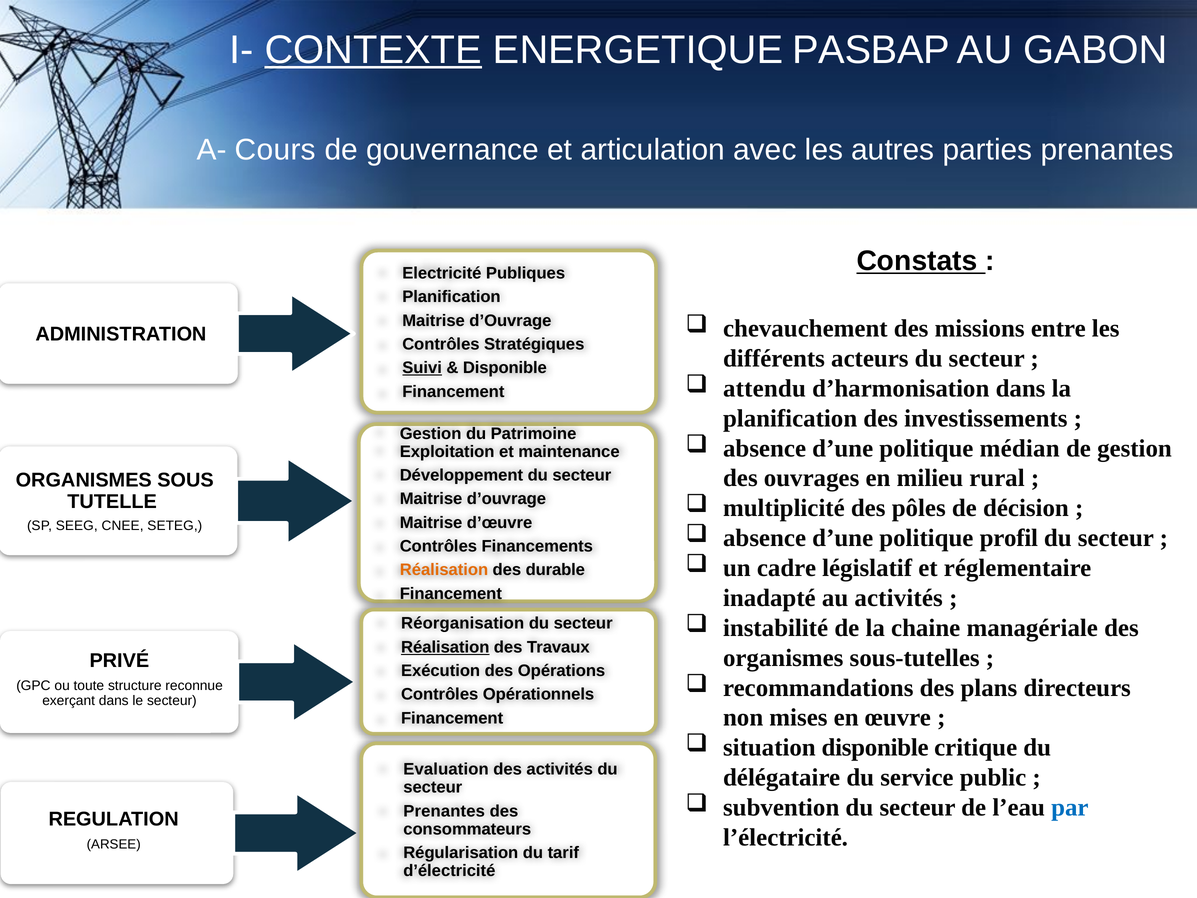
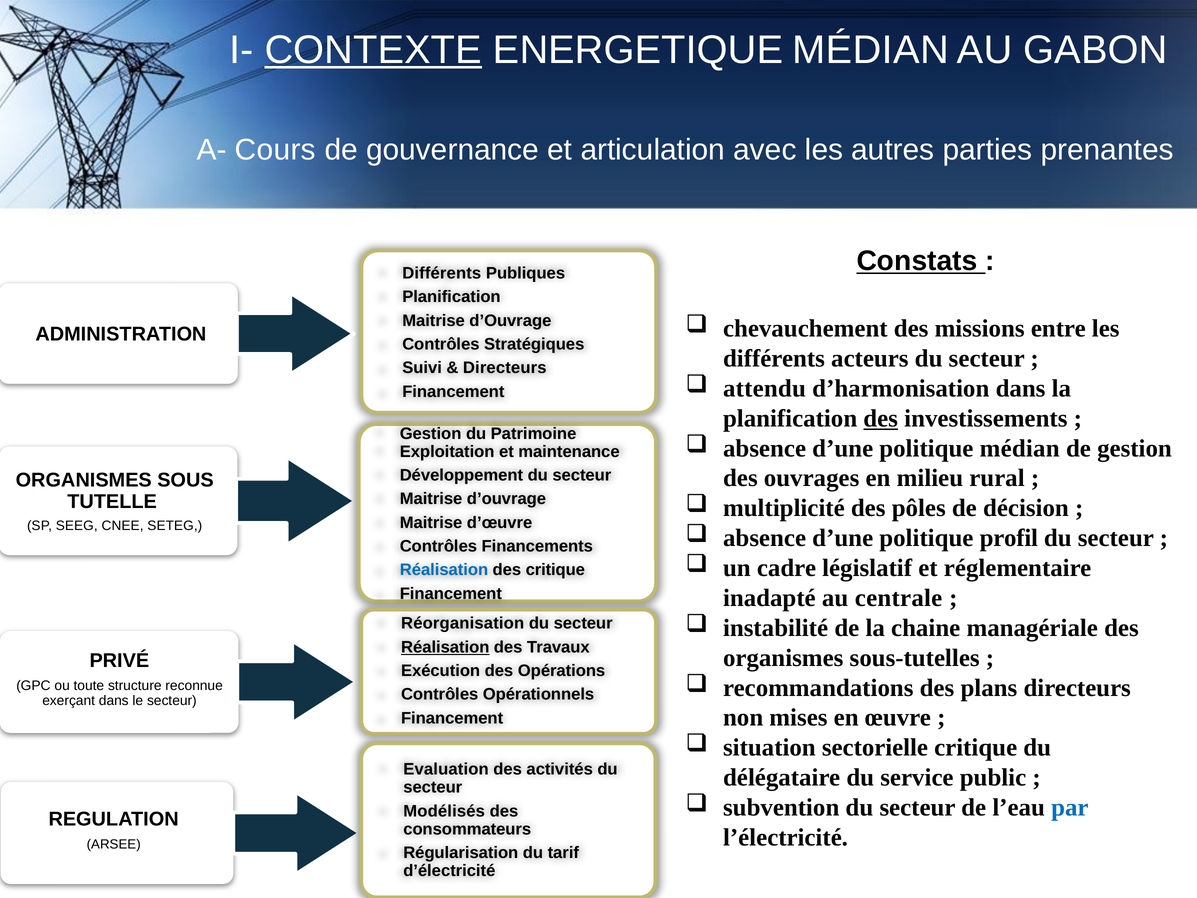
ENERGETIQUE PASBAP: PASBAP -> MÉDIAN
Electricité at (442, 273): Electricité -> Différents
Suivi underline: present -> none
Disponible at (505, 368): Disponible -> Directeurs
des at (881, 418) underline: none -> present
Réalisation at (444, 570) colour: orange -> blue
des durable: durable -> critique
au activités: activités -> centrale
situation disponible: disponible -> sectorielle
Prenantes at (444, 811): Prenantes -> Modélisés
